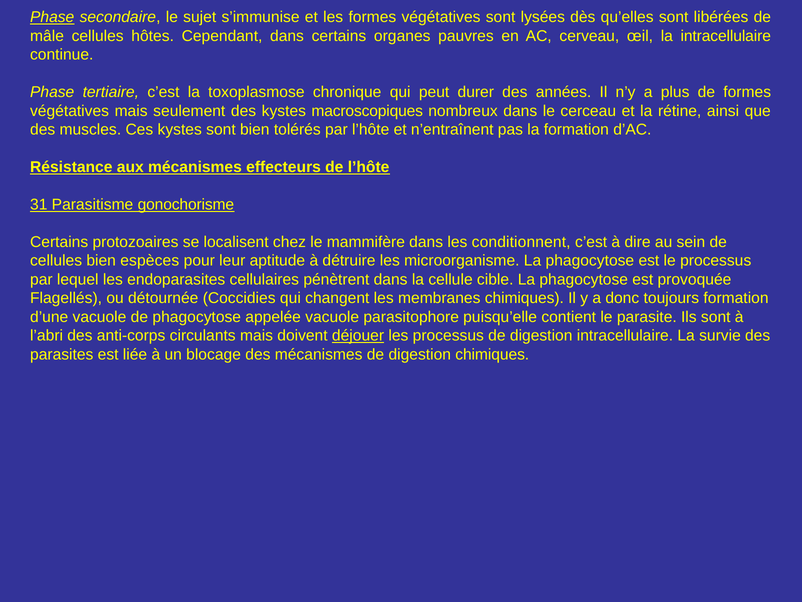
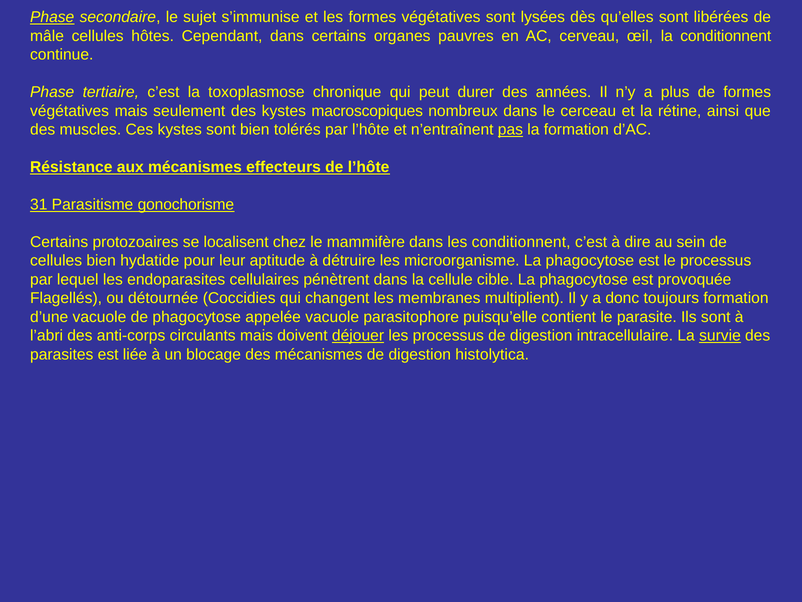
la intracellulaire: intracellulaire -> conditionnent
pas underline: none -> present
espèces: espèces -> hydatide
membranes chimiques: chimiques -> multiplient
survie underline: none -> present
digestion chimiques: chimiques -> histolytica
